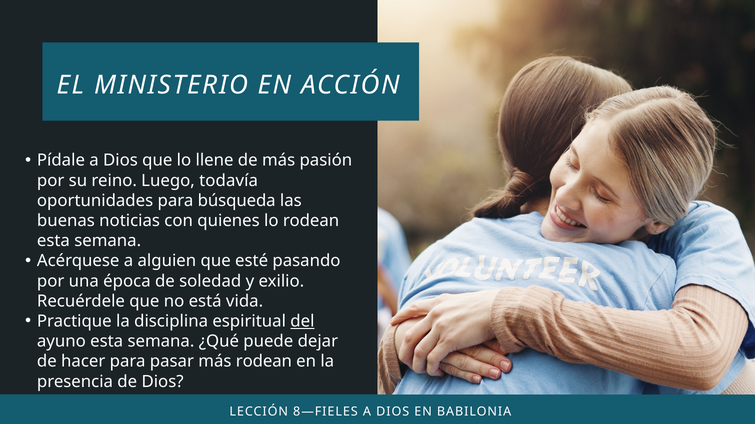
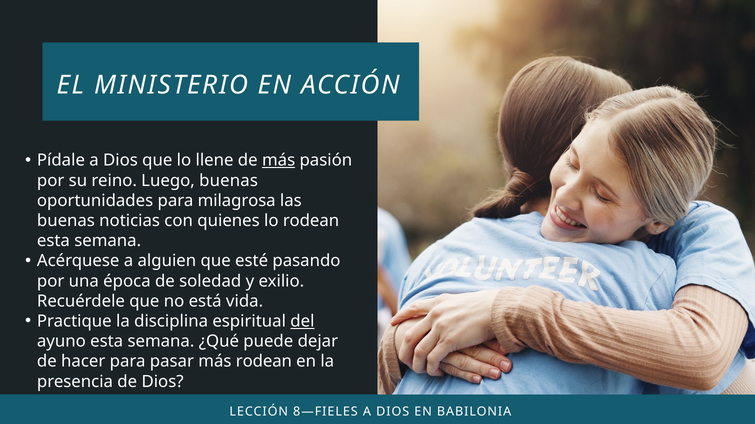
más at (279, 161) underline: none -> present
Luego todavía: todavía -> buenas
búsqueda: búsqueda -> milagrosa
